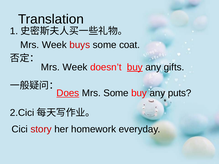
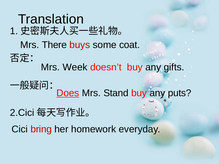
Week at (54, 45): Week -> There
buy at (135, 67) underline: present -> none
Mrs Some: Some -> Stand
story: story -> bring
